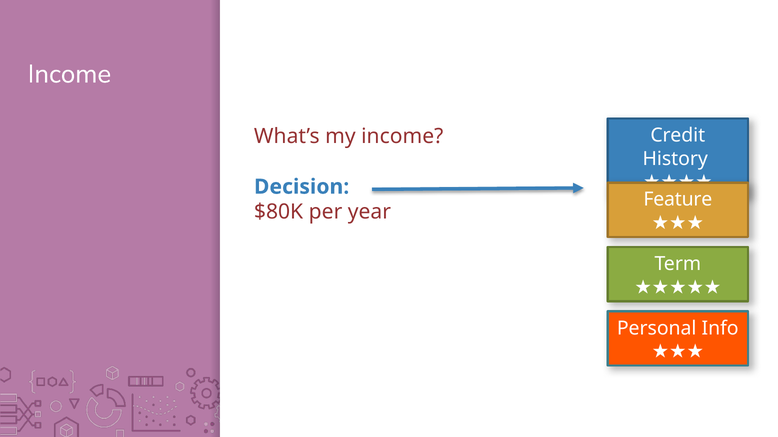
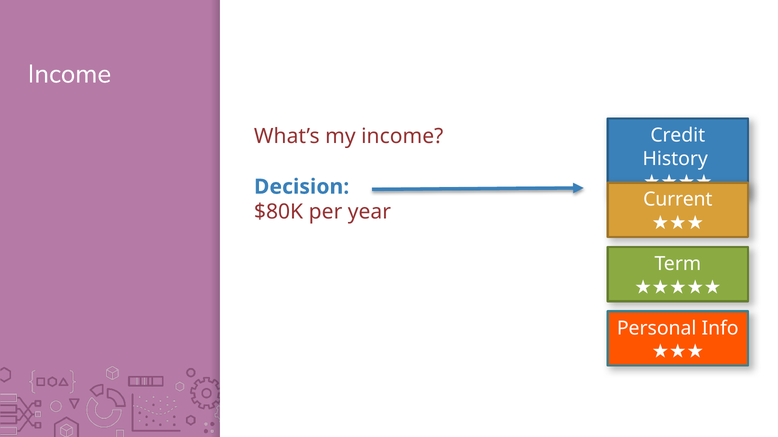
Feature: Feature -> Current
